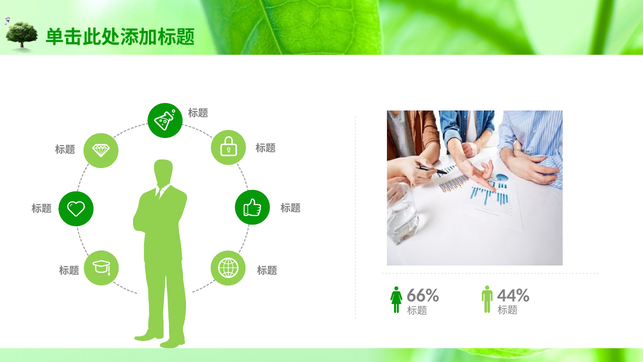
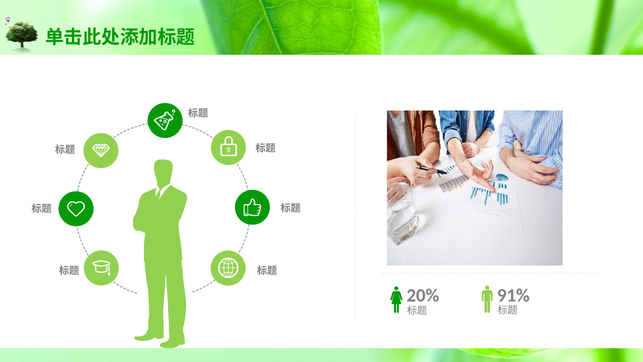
66%: 66% -> 20%
44%: 44% -> 91%
